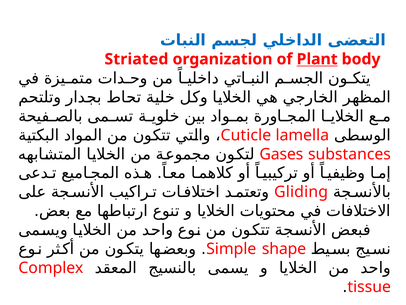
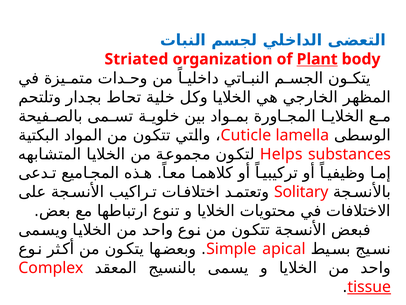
Gases: Gases -> Helps
Gliding: Gliding -> Solitary
shape: shape -> apical
tissue underline: none -> present
